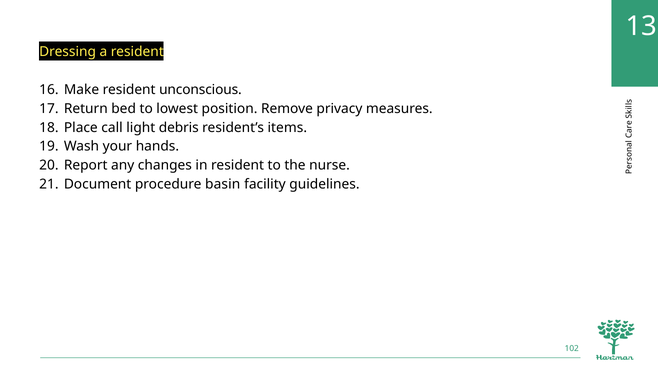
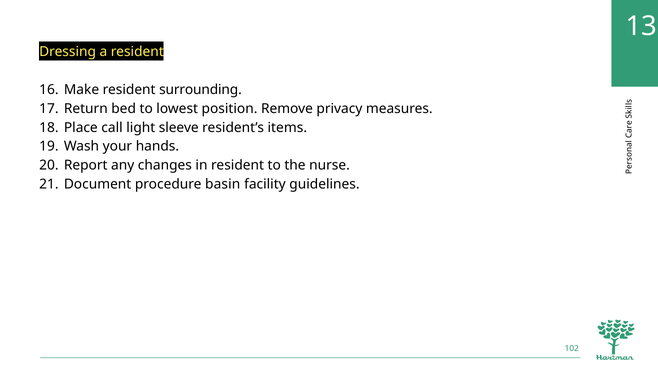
unconscious: unconscious -> surrounding
debris: debris -> sleeve
